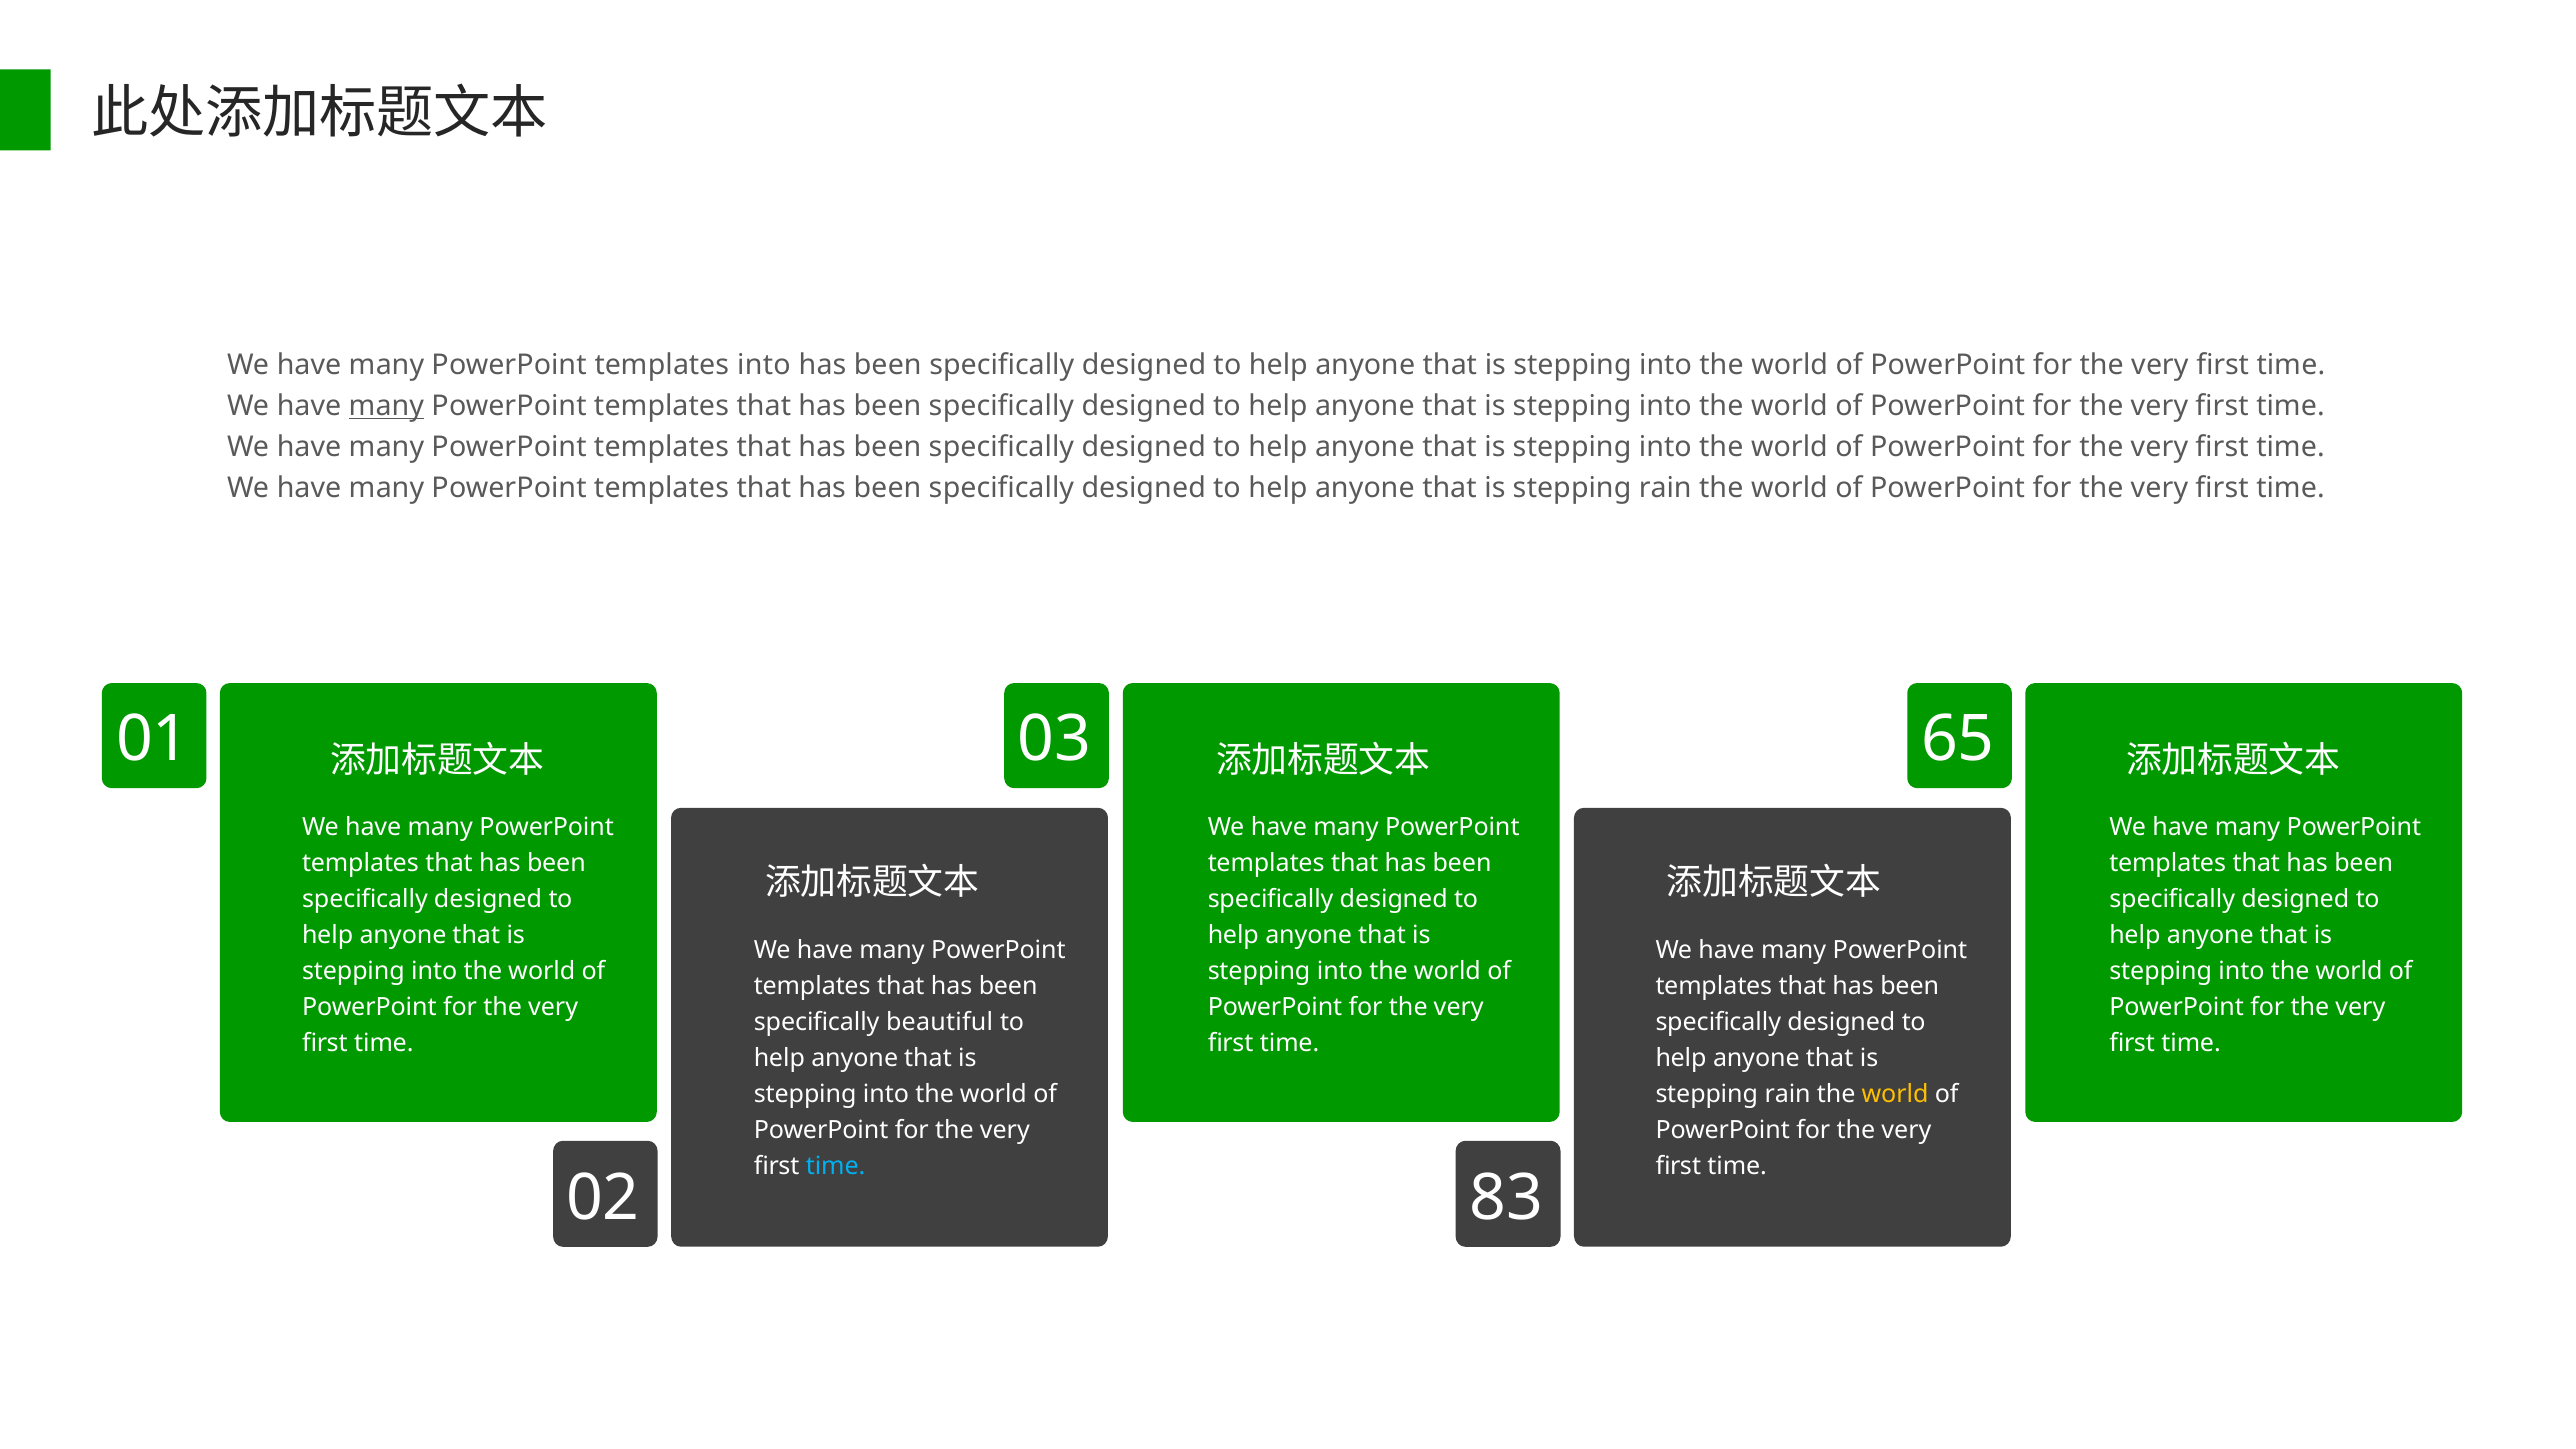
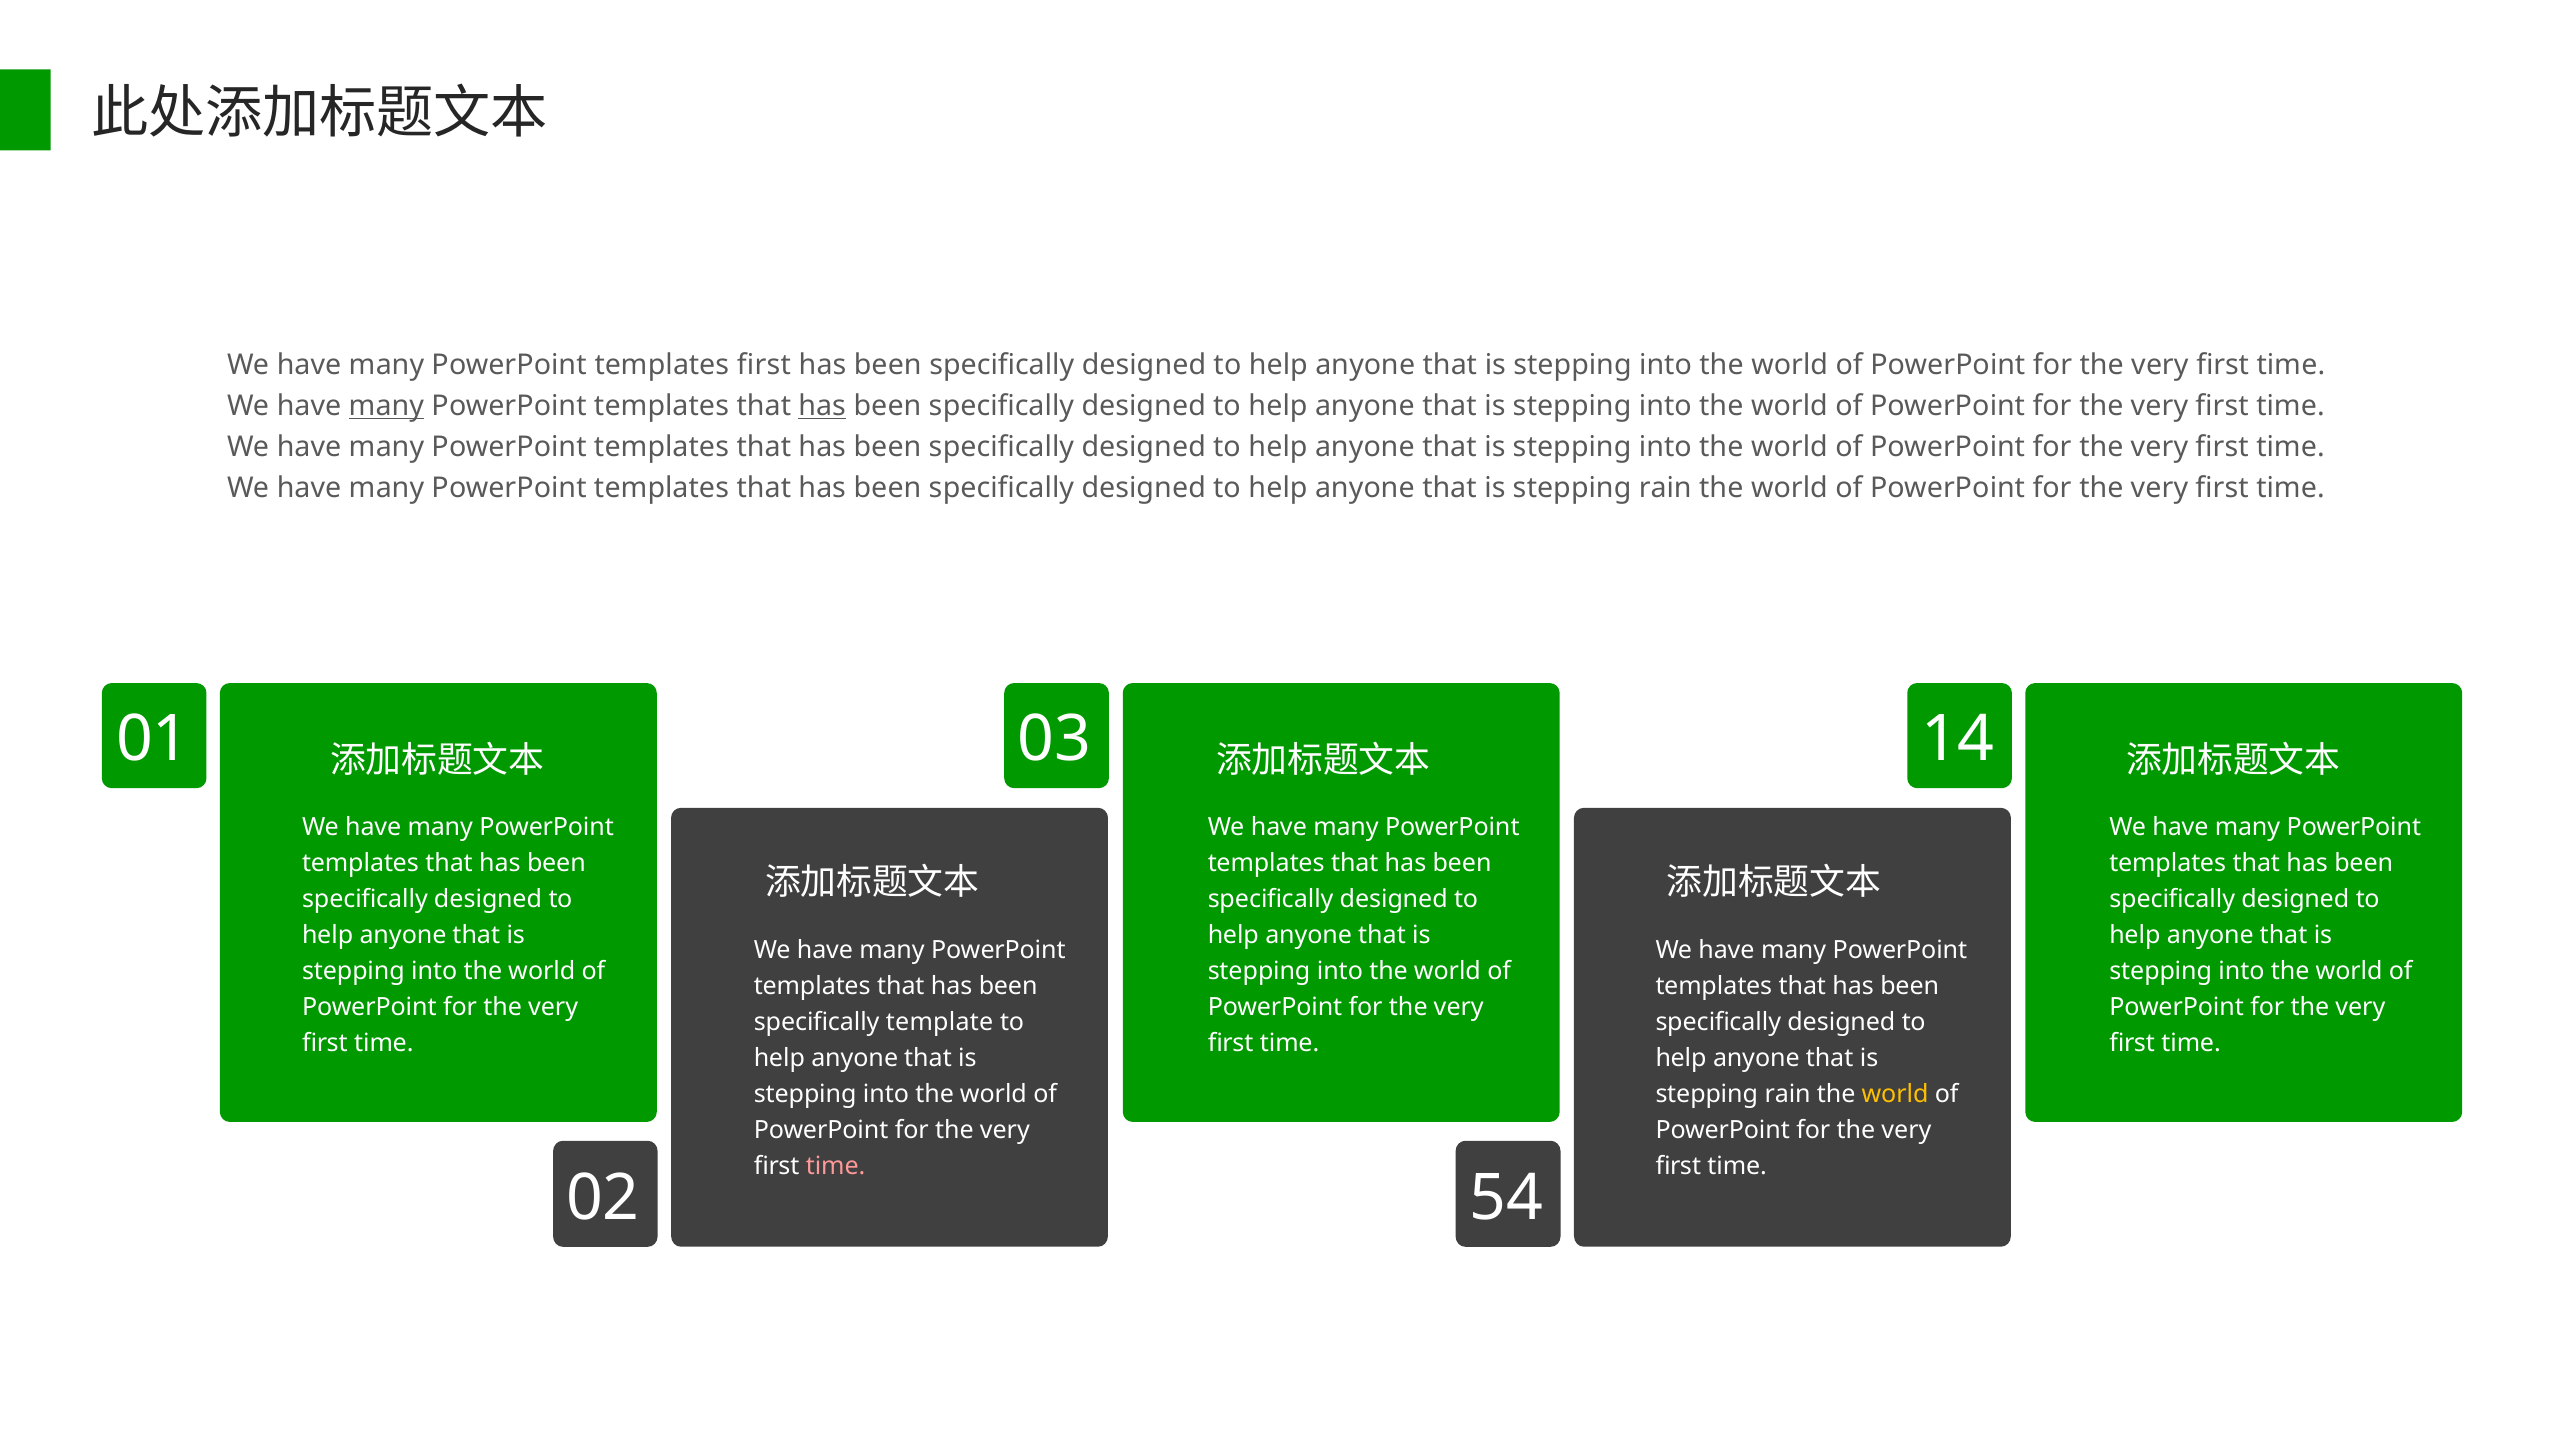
templates into: into -> first
has at (822, 406) underline: none -> present
65: 65 -> 14
beautiful: beautiful -> template
time at (836, 1166) colour: light blue -> pink
83: 83 -> 54
